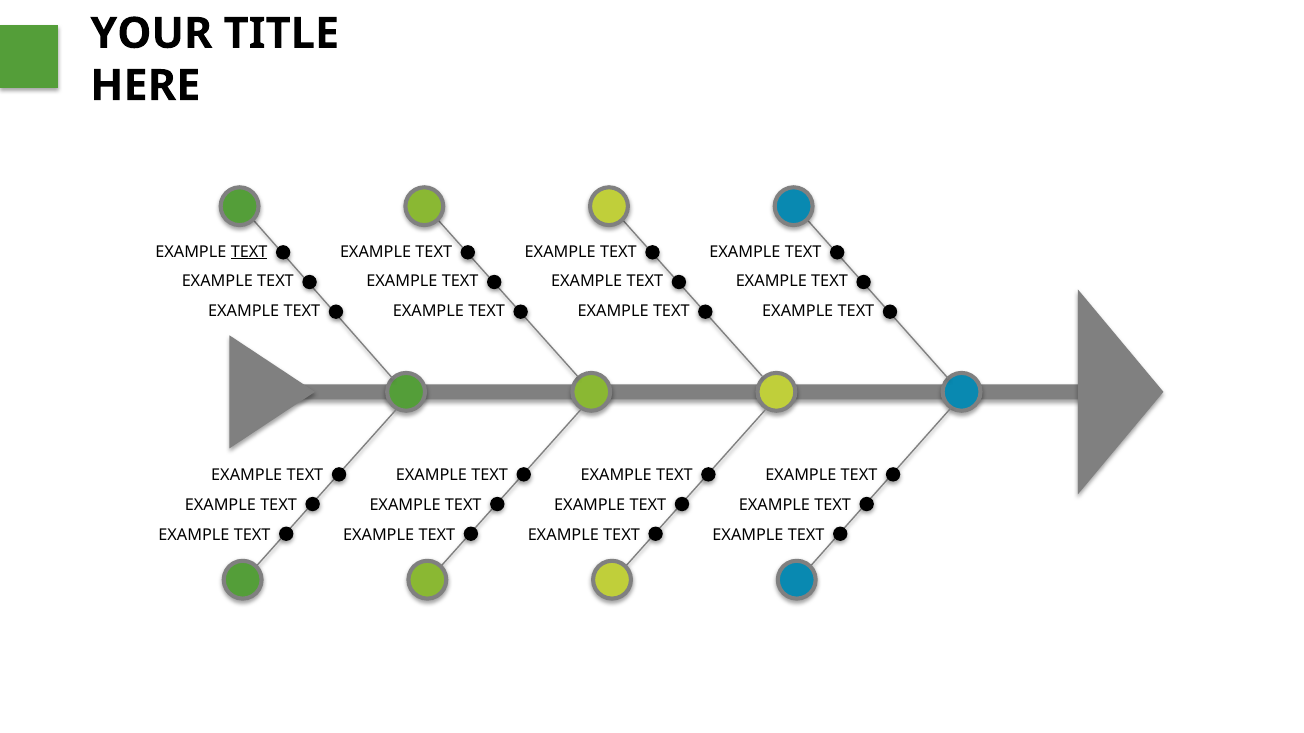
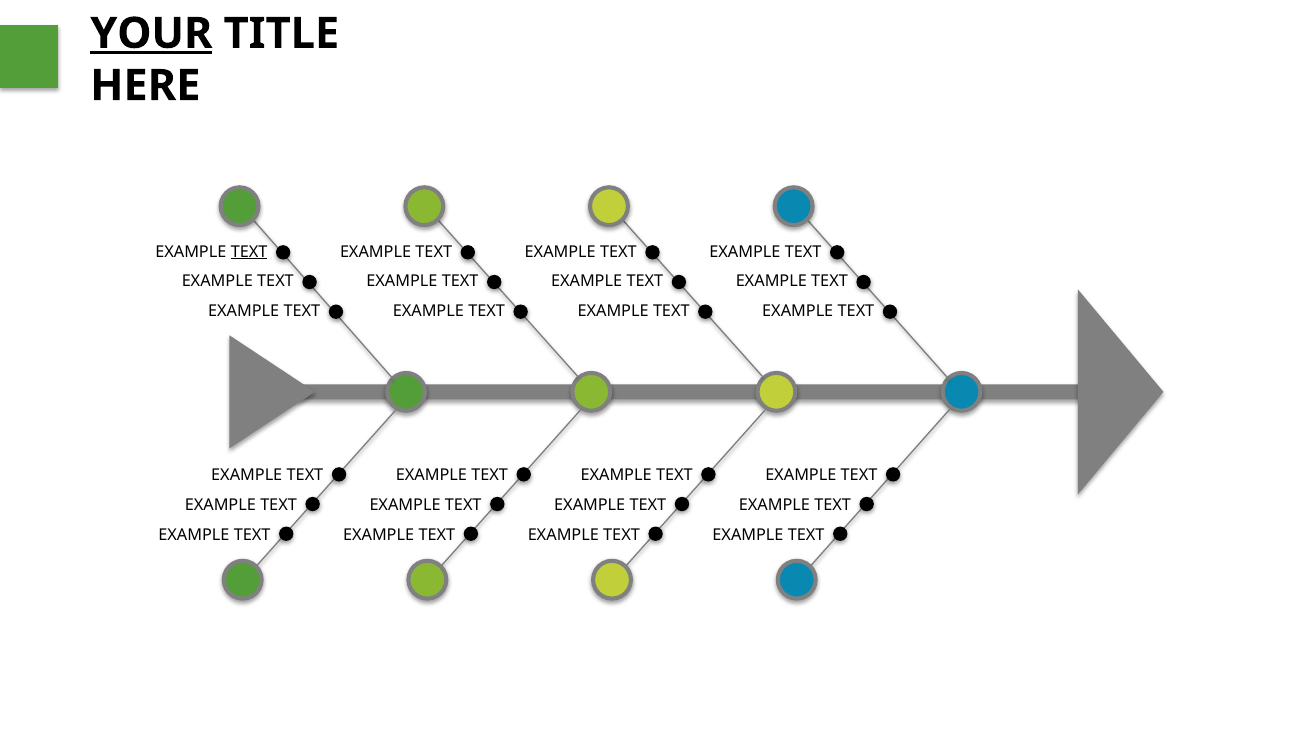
YOUR underline: none -> present
